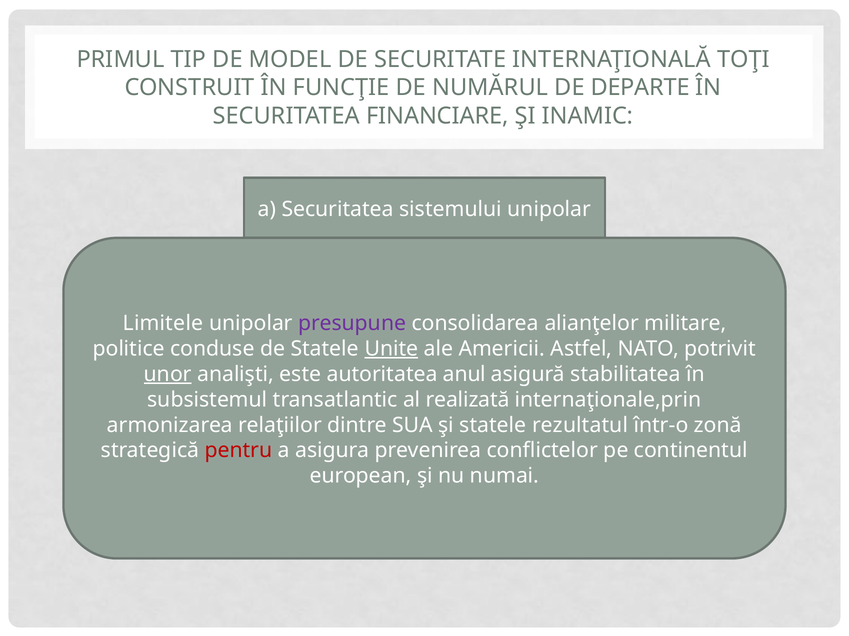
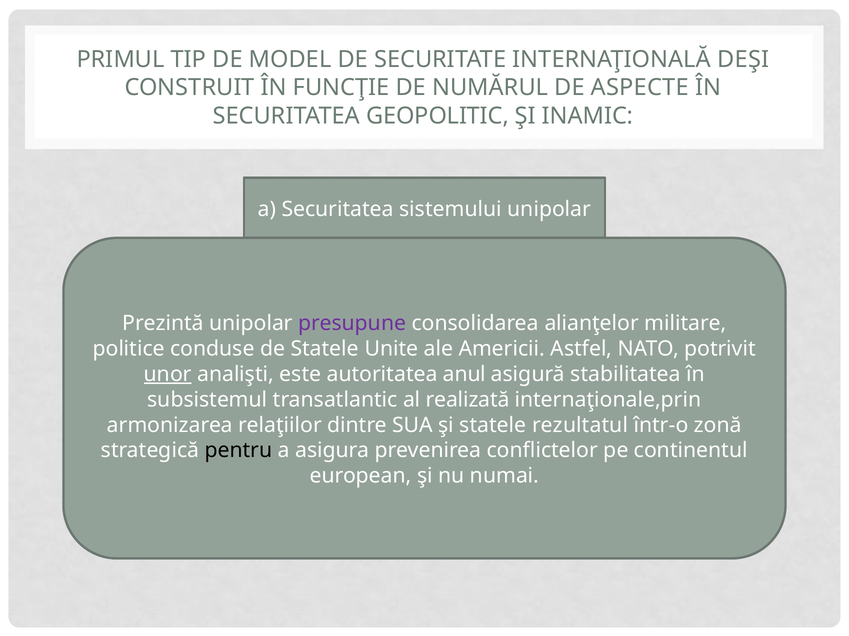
TOŢI: TOŢI -> DEŞI
DEPARTE: DEPARTE -> ASPECTE
FINANCIARE: FINANCIARE -> GEOPOLITIC
Limitele: Limitele -> Prezintă
Unite underline: present -> none
pentru colour: red -> black
